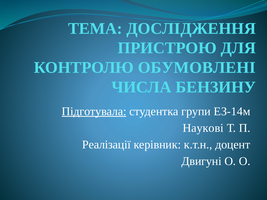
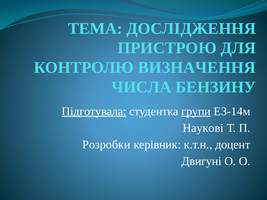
ОБУМОВЛЕНІ: ОБУМОВЛЕНІ -> ВИЗНАЧЕННЯ
групи underline: none -> present
Реалізації: Реалізації -> Розробки
